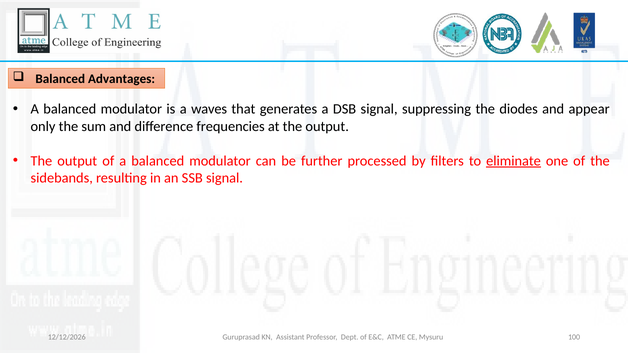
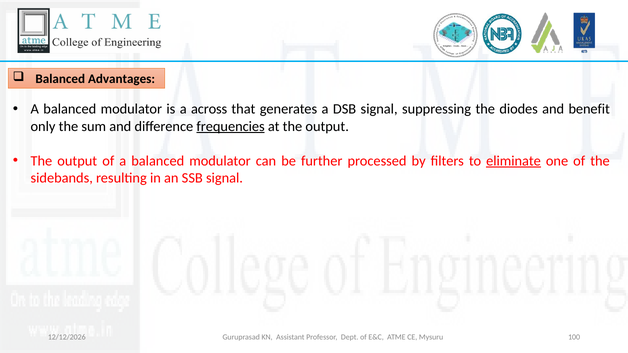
waves: waves -> across
appear: appear -> benefit
frequencies underline: none -> present
